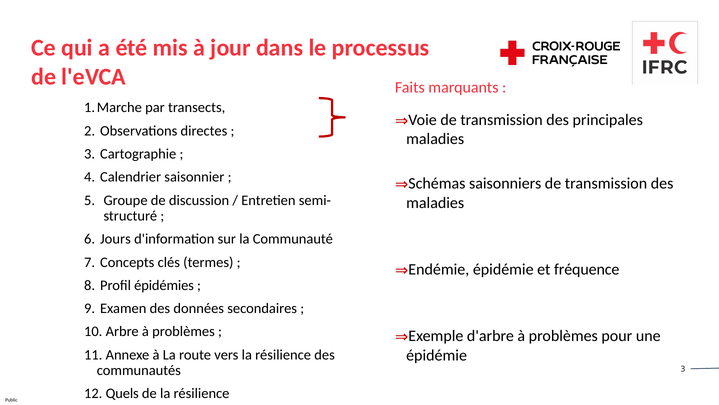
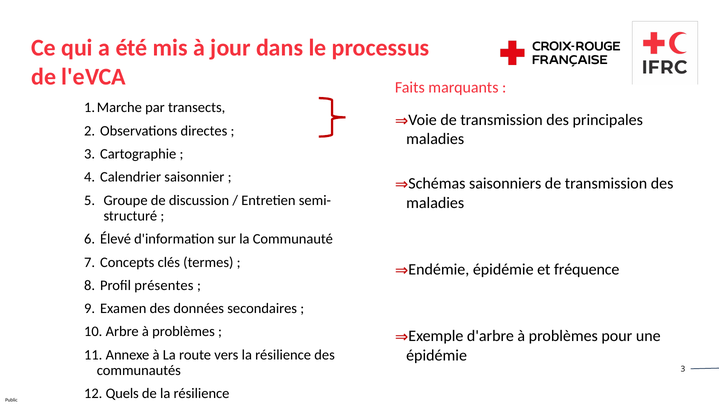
Jours: Jours -> Élevé
épidémies: épidémies -> présentes
